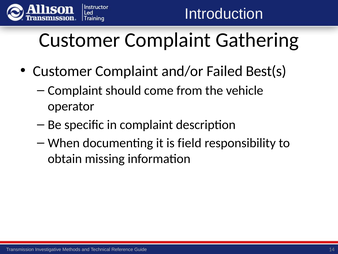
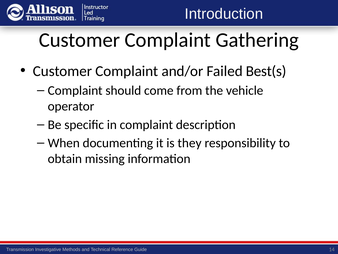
field: field -> they
